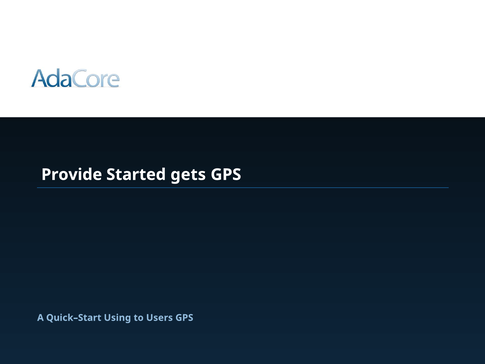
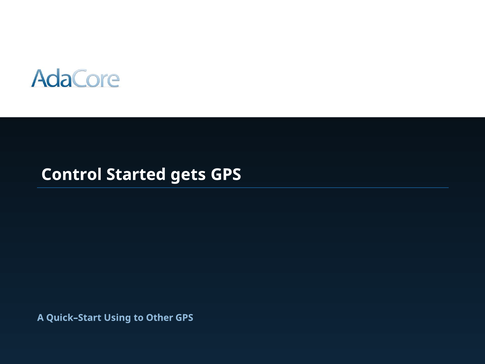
Provide: Provide -> Control
Users: Users -> Other
